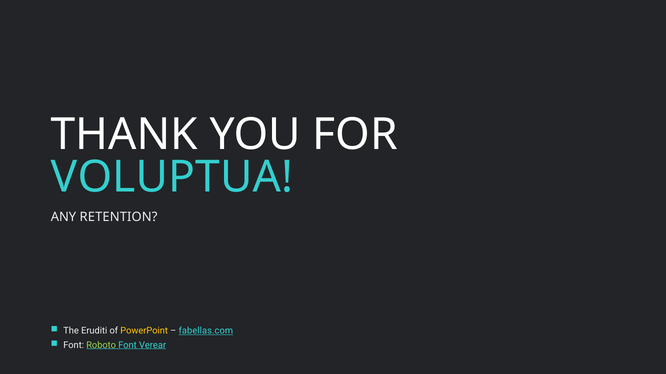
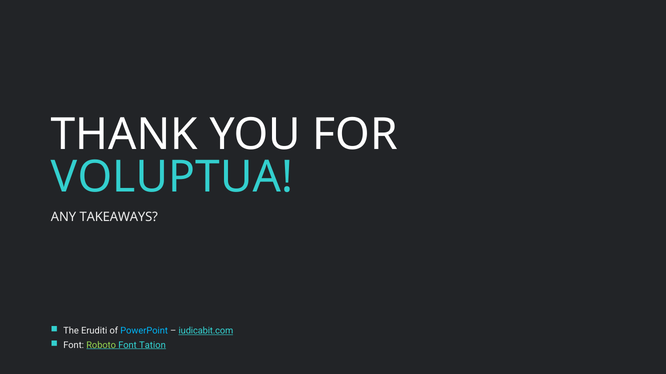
RETENTION: RETENTION -> TAKEAWAYS
PowerPoint colour: yellow -> light blue
fabellas.com: fabellas.com -> iudicabit.com
Verear: Verear -> Tation
